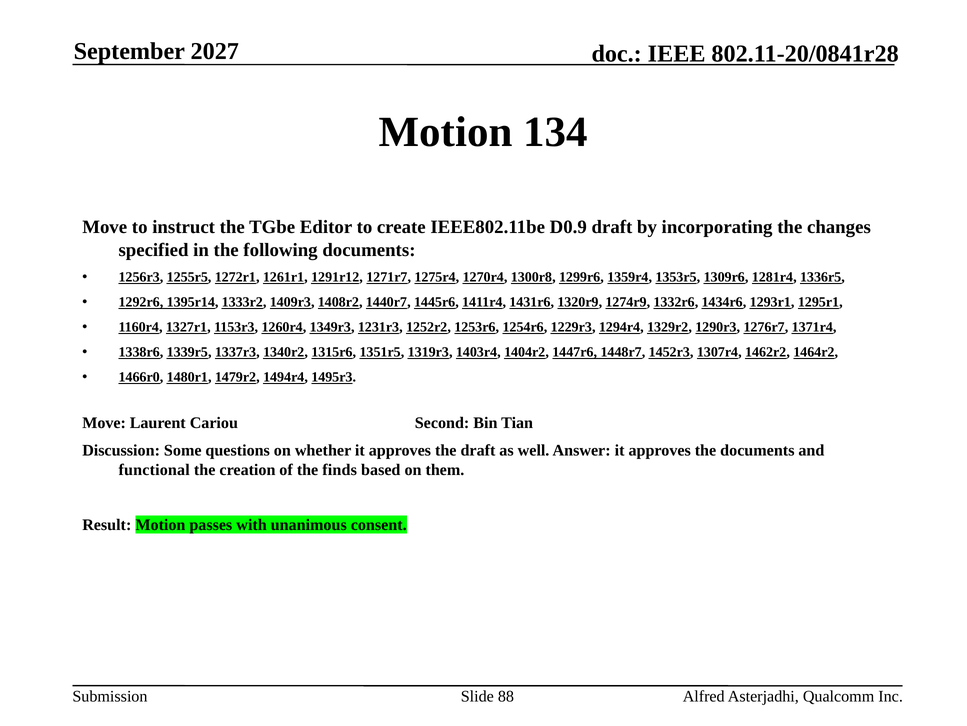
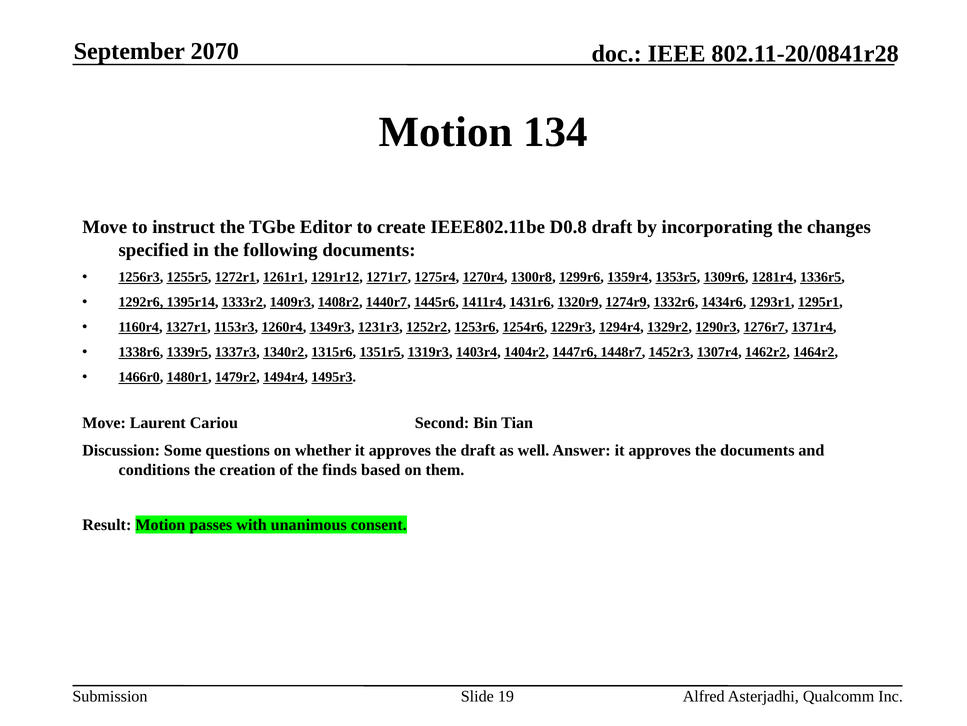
2027: 2027 -> 2070
D0.9: D0.9 -> D0.8
functional: functional -> conditions
88: 88 -> 19
